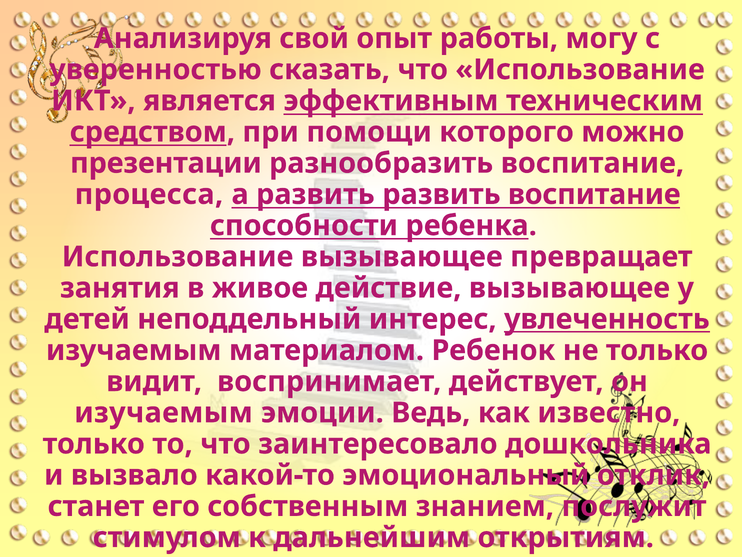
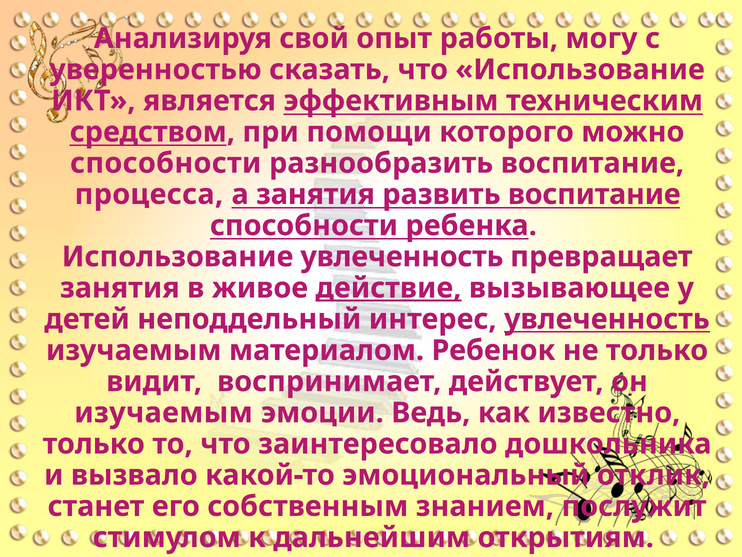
презентации at (166, 163): презентации -> способности
а развить: развить -> занятия
Использование вызывающее: вызывающее -> увлеченность
действие underline: none -> present
